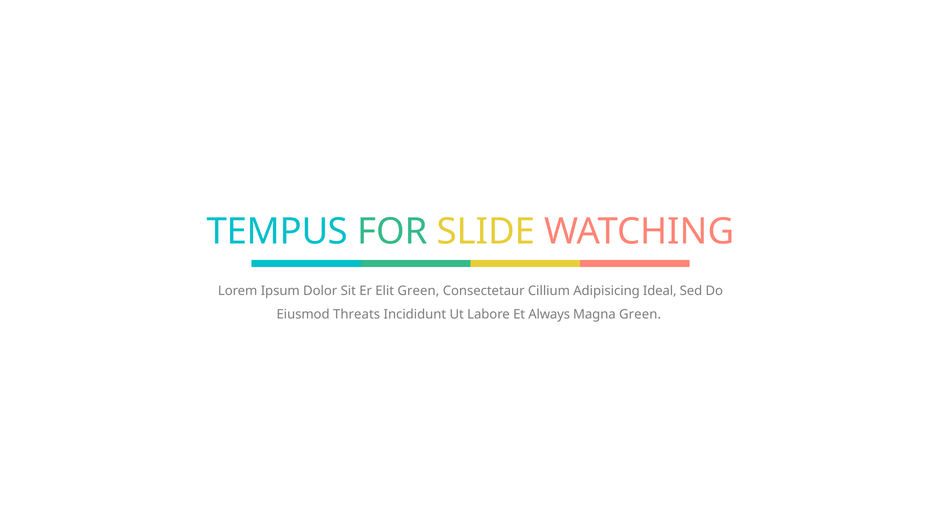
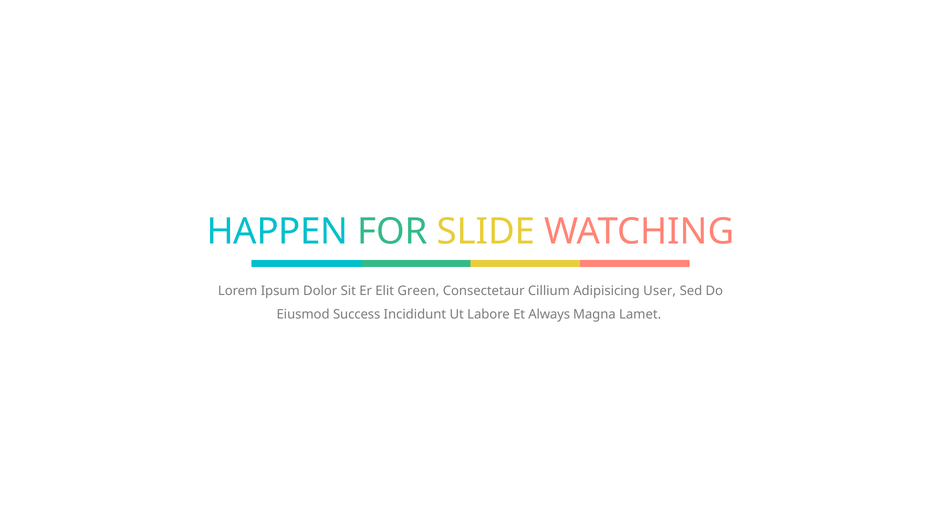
TEMPUS: TEMPUS -> HAPPEN
Ideal: Ideal -> User
Threats: Threats -> Success
Magna Green: Green -> Lamet
